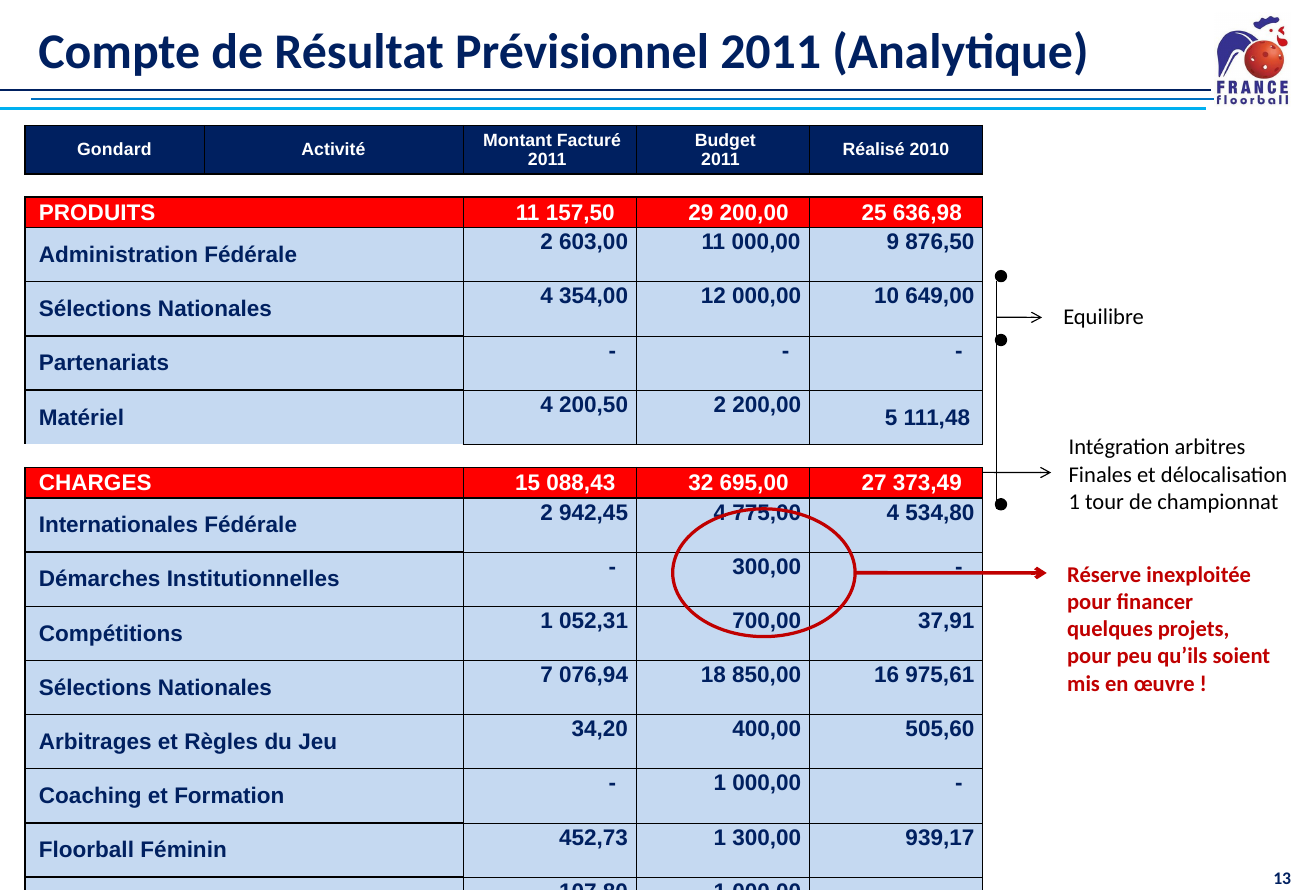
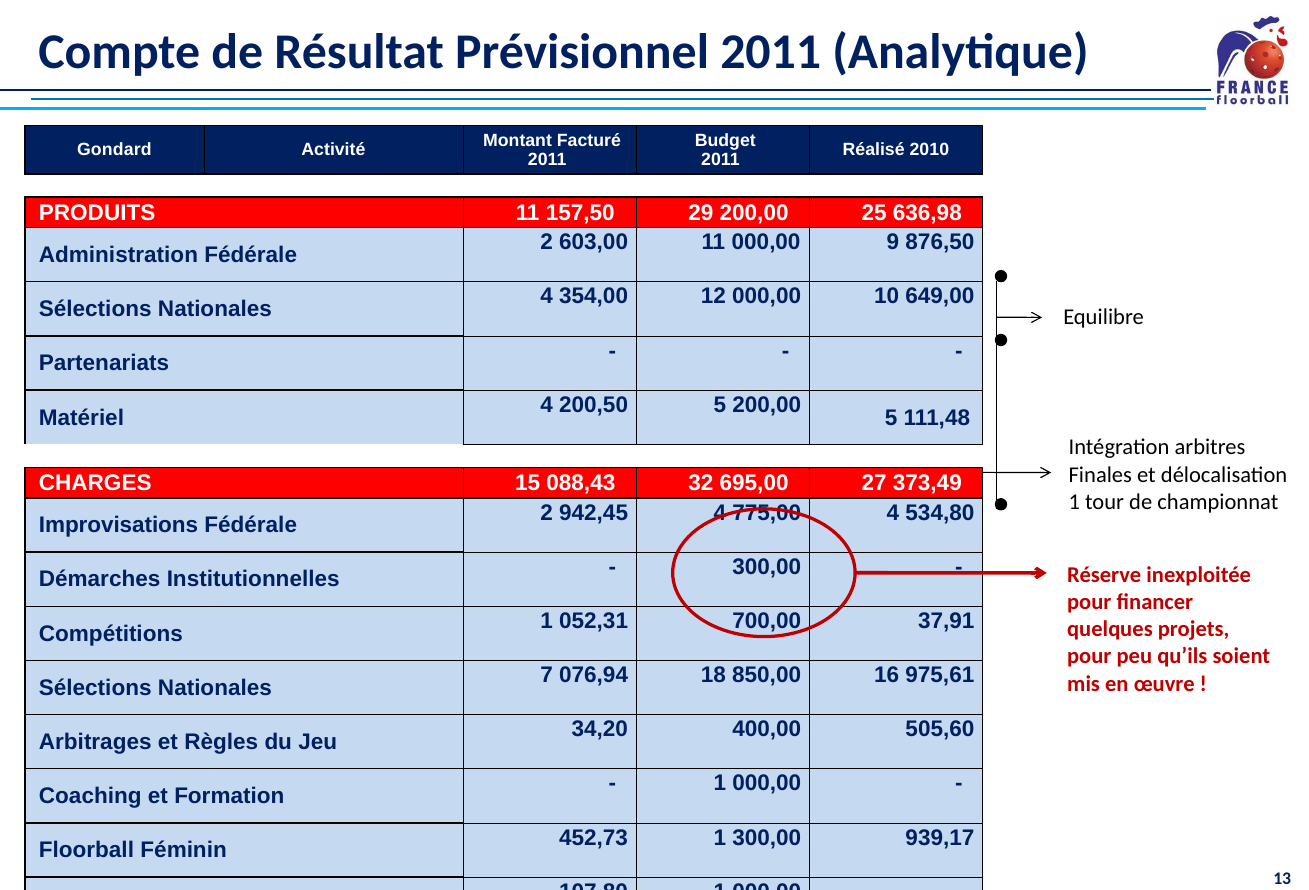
200,50 2: 2 -> 5
Internationales: Internationales -> Improvisations
